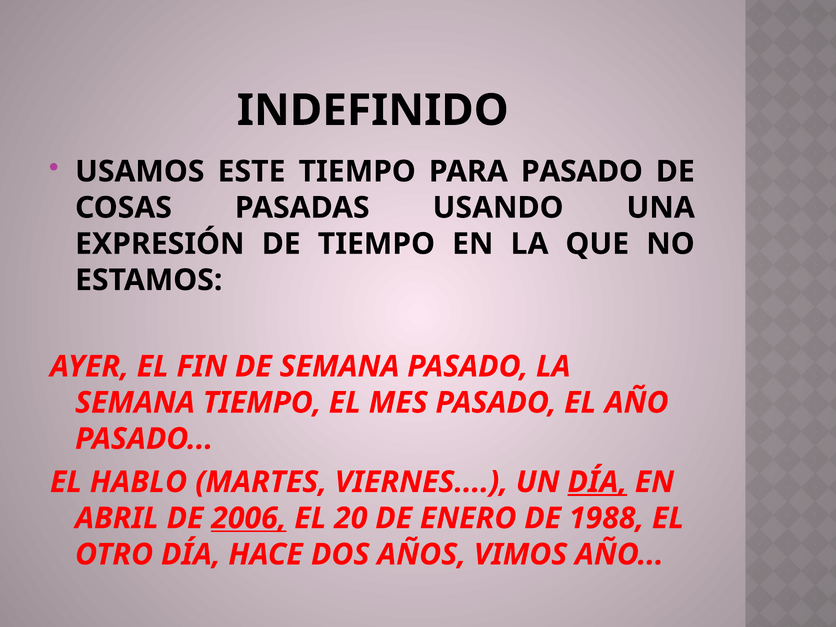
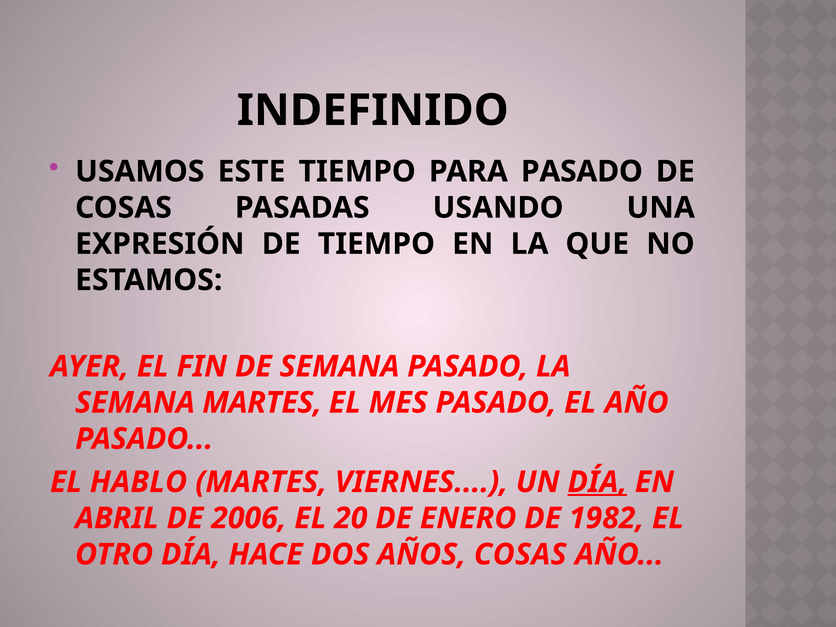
SEMANA TIEMPO: TIEMPO -> MARTES
2006 underline: present -> none
1988: 1988 -> 1982
AÑOS VIMOS: VIMOS -> COSAS
